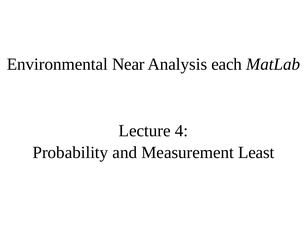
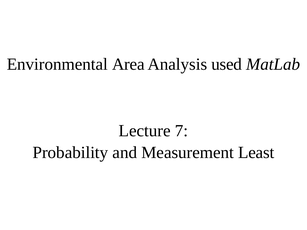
Near: Near -> Area
each: each -> used
4: 4 -> 7
